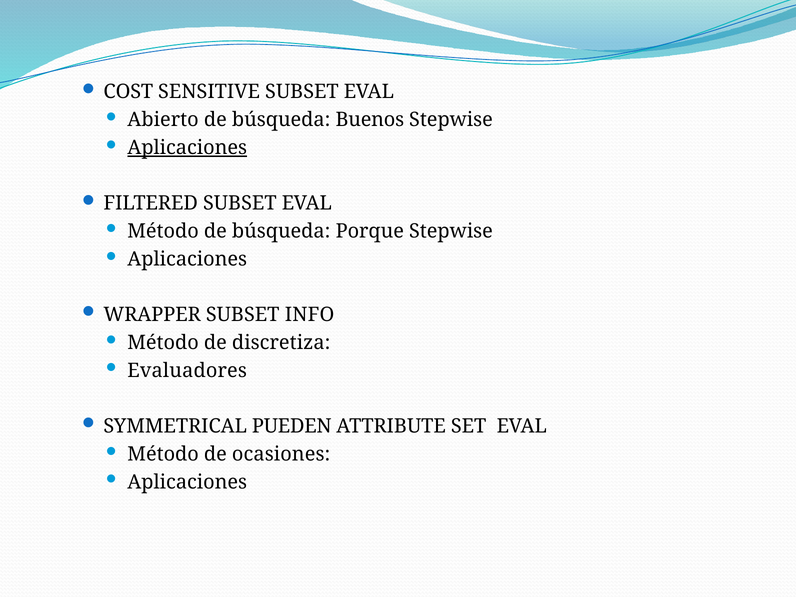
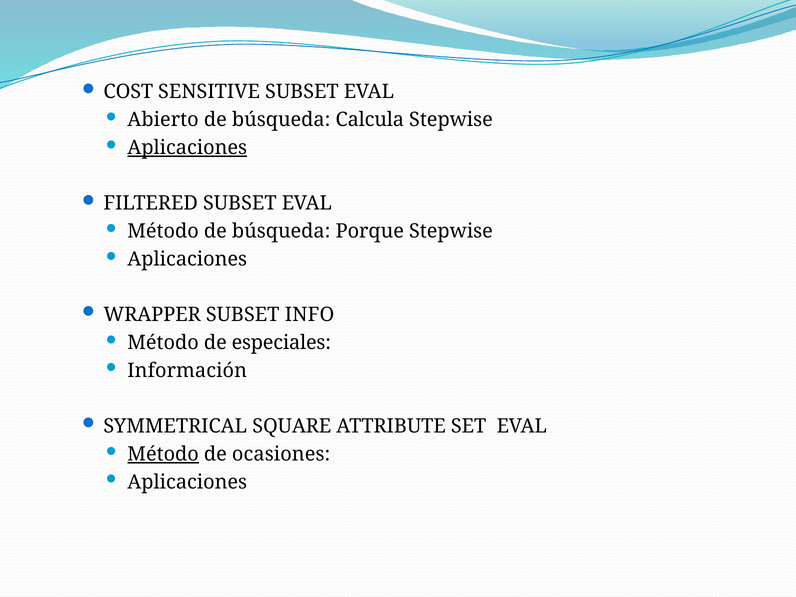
Buenos: Buenos -> Calcula
discretiza: discretiza -> especiales
Evaluadores: Evaluadores -> Información
PUEDEN: PUEDEN -> SQUARE
Método at (163, 454) underline: none -> present
